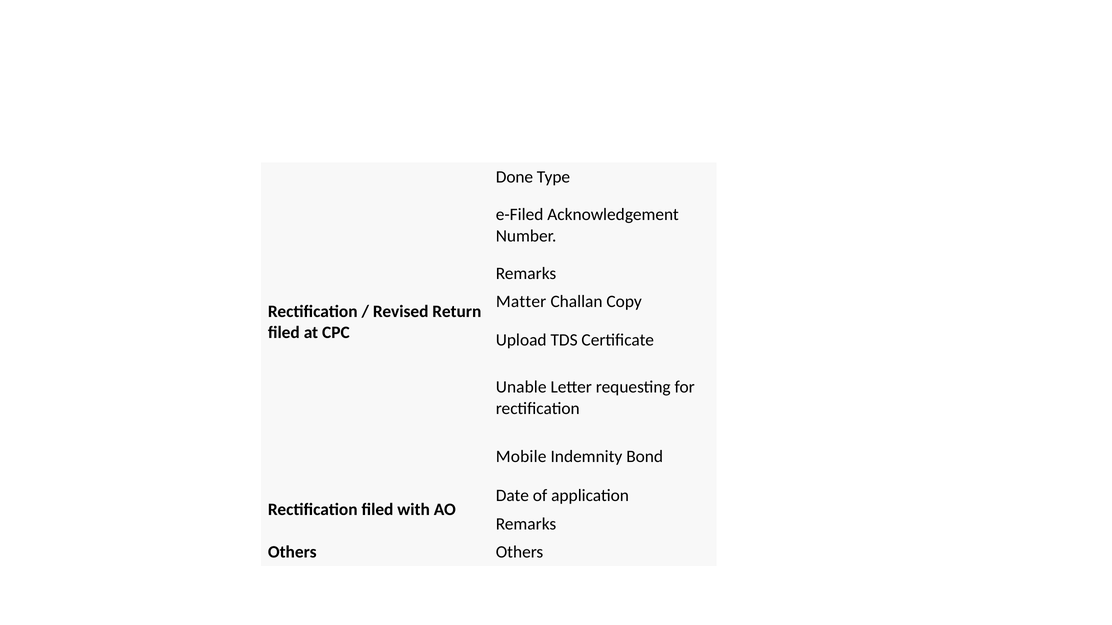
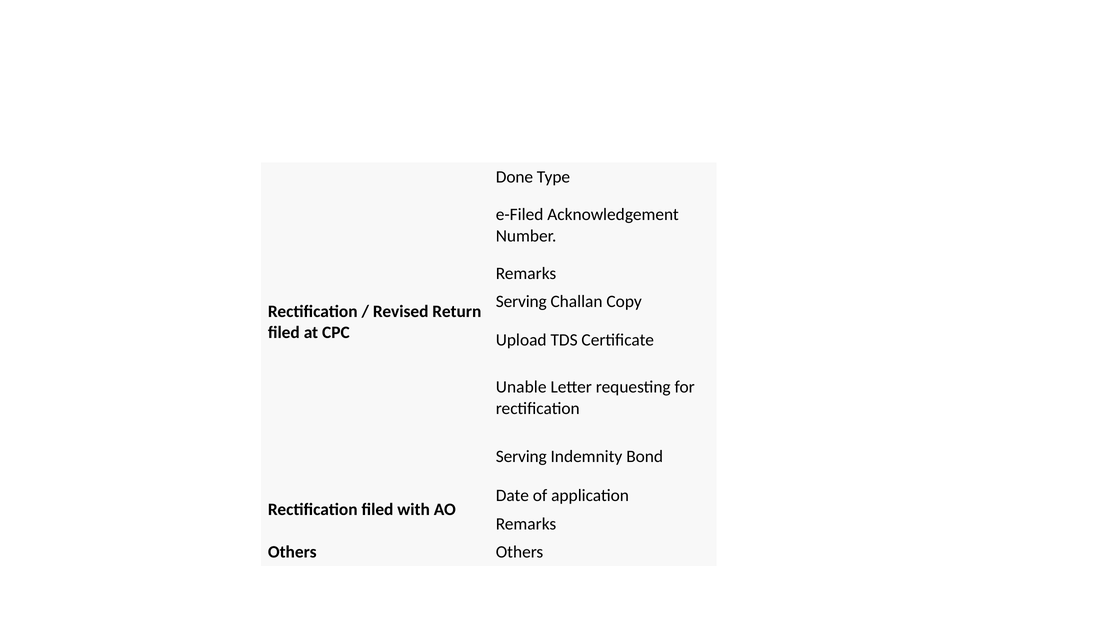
Matter at (521, 302): Matter -> Serving
Mobile at (521, 457): Mobile -> Serving
